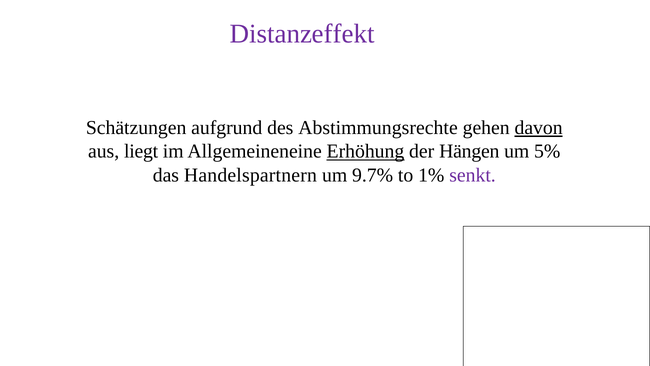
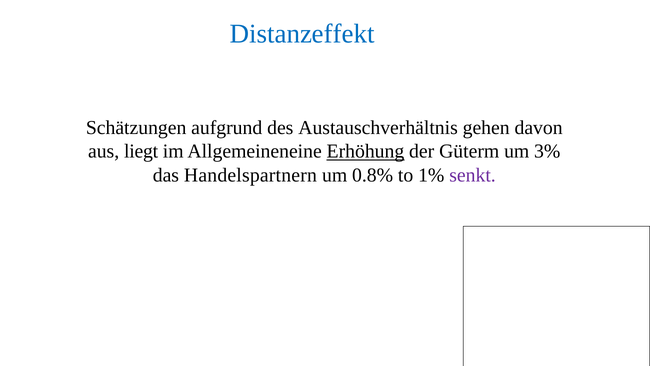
Distanzeffekt colour: purple -> blue
Abstimmungsrechte: Abstimmungsrechte -> Austauschverhältnis
davon underline: present -> none
Hängen: Hängen -> Güterm
5%: 5% -> 3%
9.7%: 9.7% -> 0.8%
